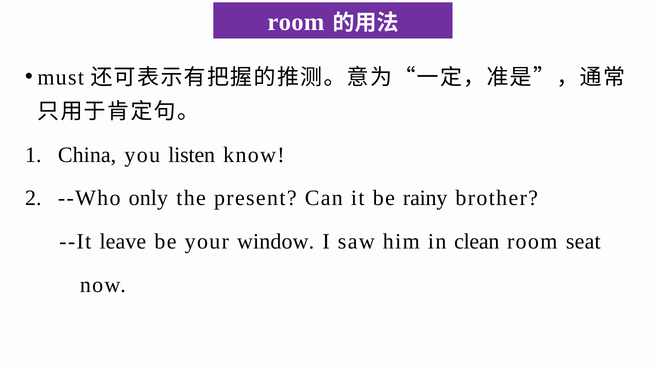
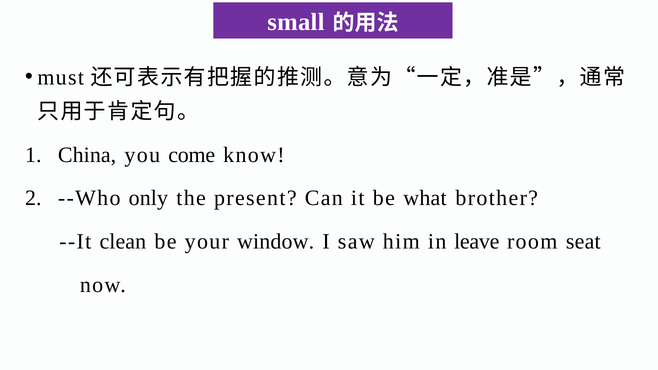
room at (296, 22): room -> small
listen: listen -> come
rainy: rainy -> what
leave: leave -> clean
clean: clean -> leave
